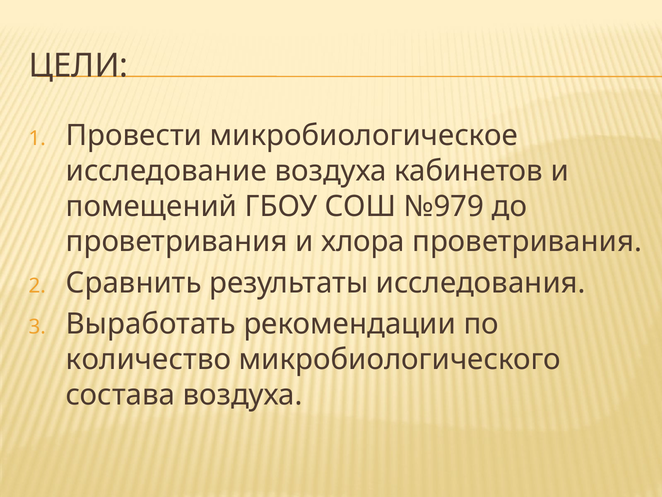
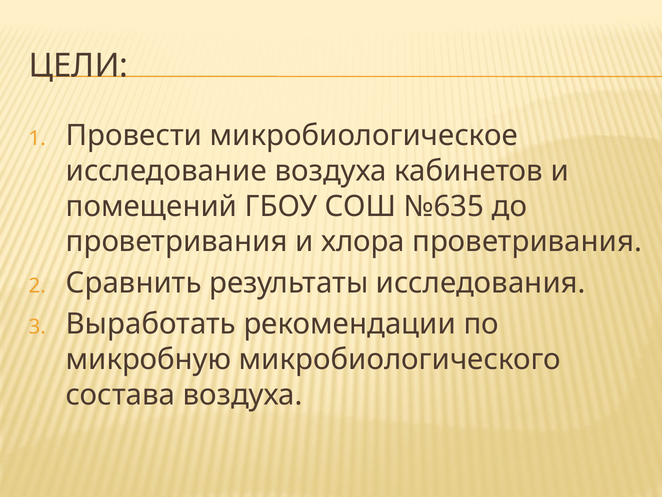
№979: №979 -> №635
количество: количество -> микробную
